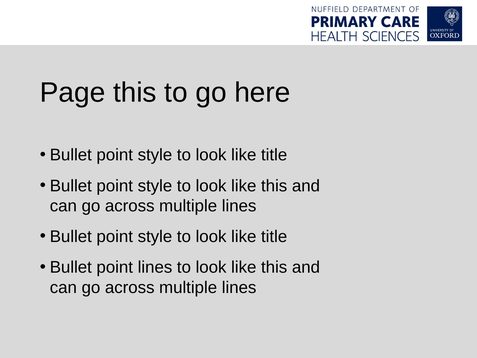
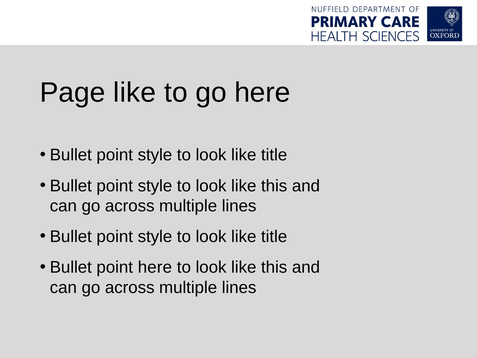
Page this: this -> like
point lines: lines -> here
